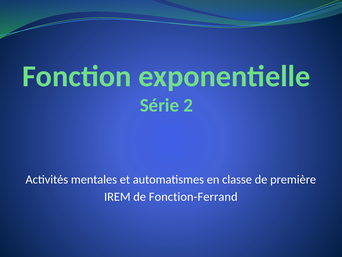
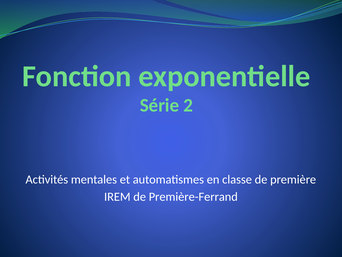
Fonction-Ferrand: Fonction-Ferrand -> Première-Ferrand
